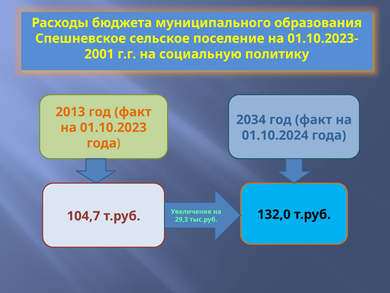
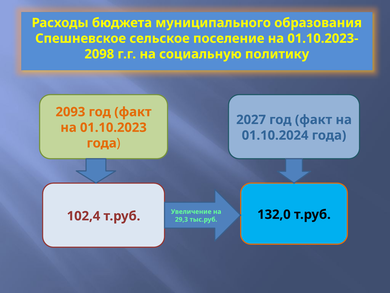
2001: 2001 -> 2098
2013: 2013 -> 2093
2034: 2034 -> 2027
104,7: 104,7 -> 102,4
